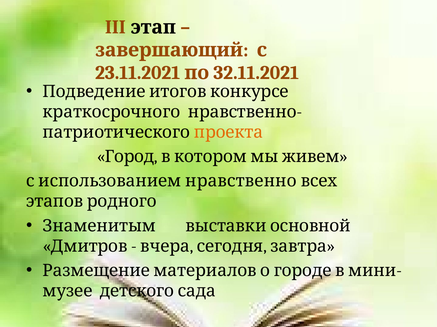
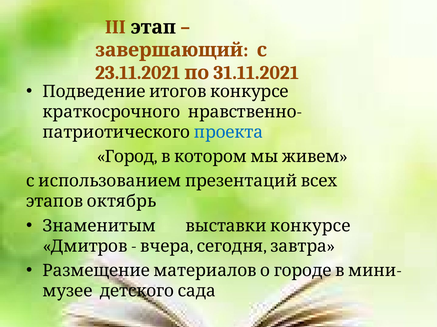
32.11.2021: 32.11.2021 -> 31.11.2021
проекта colour: orange -> blue
использованием нравственно: нравственно -> презентаций
родного: родного -> октябрь
выставки основной: основной -> конкурсе
